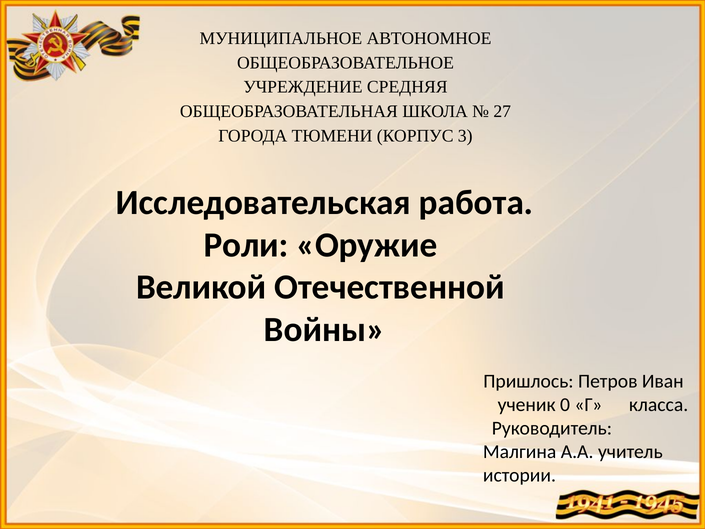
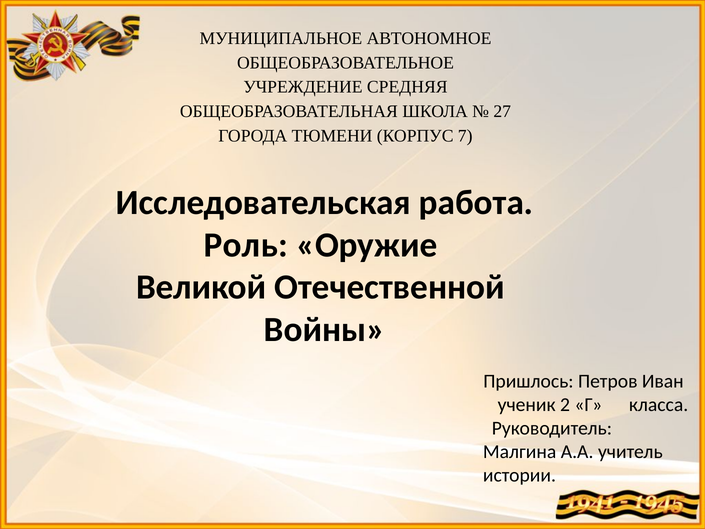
3: 3 -> 7
Роли: Роли -> Роль
0: 0 -> 2
